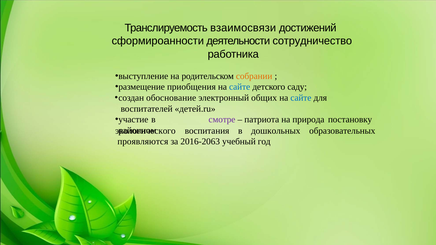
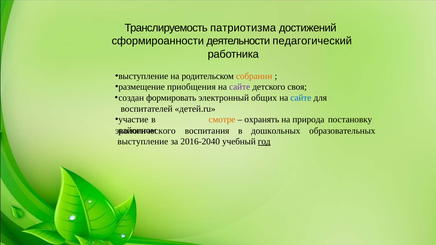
взаимосвязи: взаимосвязи -> патриотизма
сотрудничество: сотрудничество -> педагогический
сайте at (240, 87) colour: blue -> purple
саду: саду -> своя
обоснование: обоснование -> формировать
смотре colour: purple -> orange
патриота: патриота -> охранять
проявляются at (143, 142): проявляются -> выступление
2016-2063: 2016-2063 -> 2016-2040
год underline: none -> present
